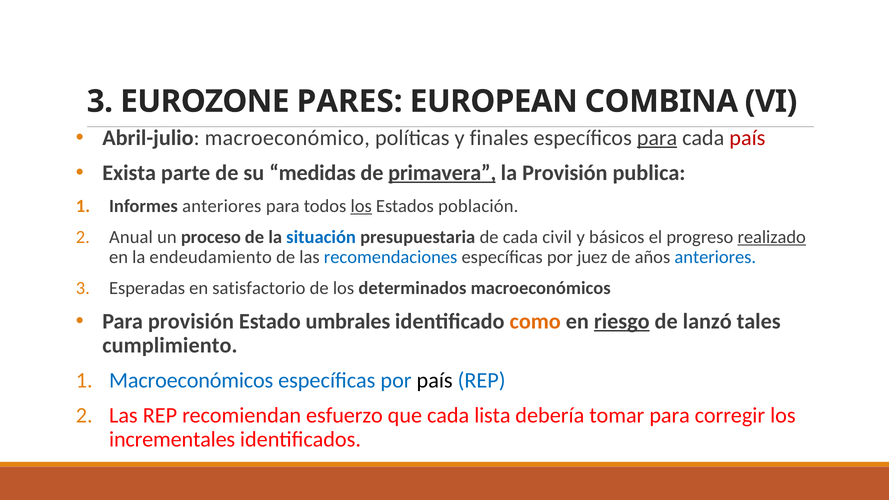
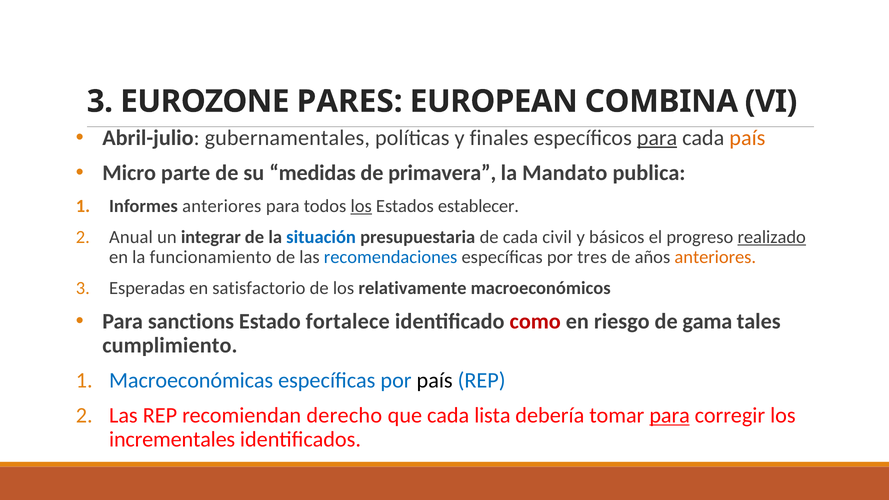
macroeconómico: macroeconómico -> gubernamentales
país at (747, 138) colour: red -> orange
Exista: Exista -> Micro
primavera underline: present -> none
la Provisión: Provisión -> Mandato
población: población -> establecer
proceso: proceso -> integrar
endeudamiento: endeudamiento -> funcionamiento
juez: juez -> tres
anteriores at (715, 257) colour: blue -> orange
determinados: determinados -> relativamente
Para provisión: provisión -> sanctions
umbrales: umbrales -> fortalece
como colour: orange -> red
riesgo underline: present -> none
lanzó: lanzó -> gama
Macroeconómicos at (191, 380): Macroeconómicos -> Macroeconómicas
esfuerzo: esfuerzo -> derecho
para at (670, 415) underline: none -> present
